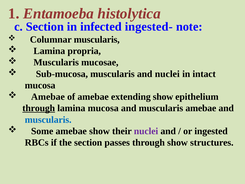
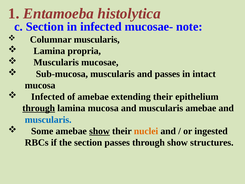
ingested-: ingested- -> mucosae-
and nuclei: nuclei -> passes
Amebae at (48, 97): Amebae -> Infected
extending show: show -> their
show at (99, 131) underline: none -> present
nuclei at (146, 131) colour: purple -> orange
